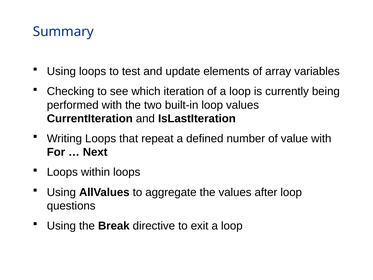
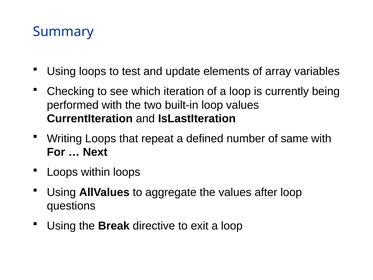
value: value -> same
